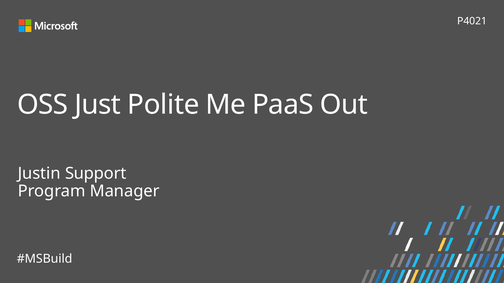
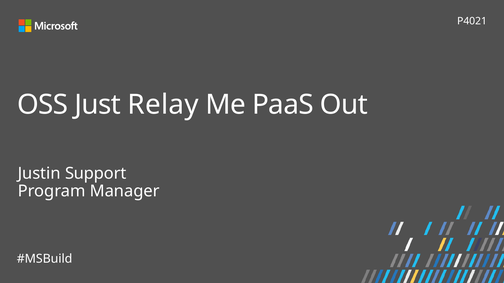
Polite: Polite -> Relay
